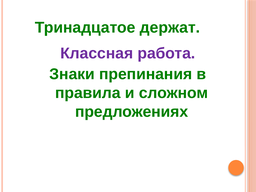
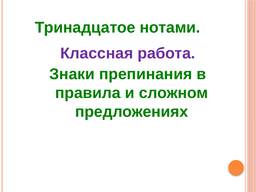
держат: держат -> нотами
